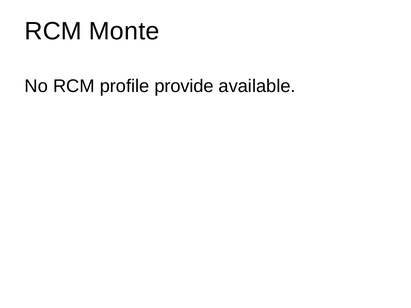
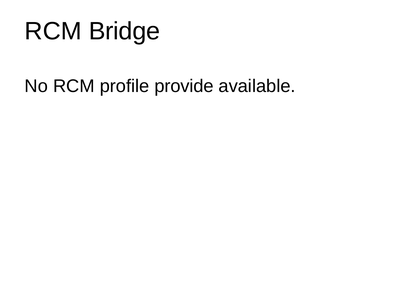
Monte: Monte -> Bridge
